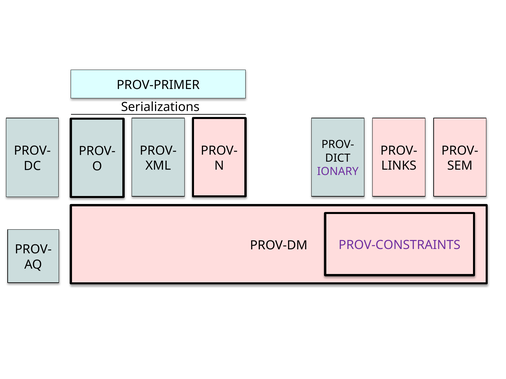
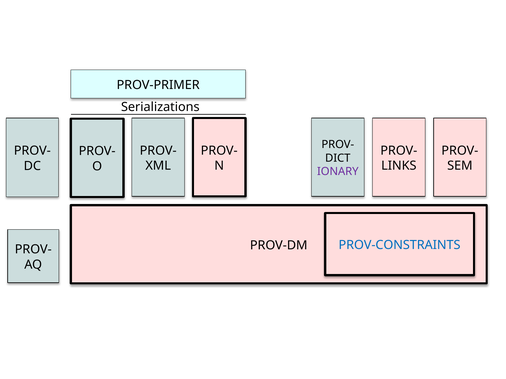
PROV-CONSTRAINTS colour: purple -> blue
